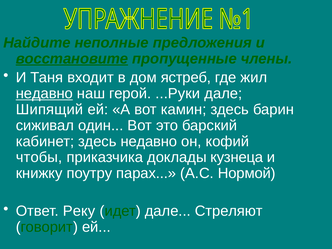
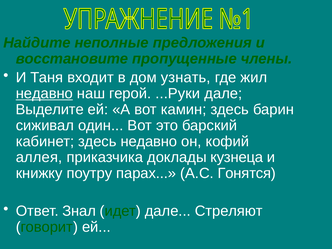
восстановите underline: present -> none
ястреб: ястреб -> узнать
Шипящий: Шипящий -> Выделите
чтобы: чтобы -> аллея
Нормой: Нормой -> Гонятся
Реку: Реку -> Знал
